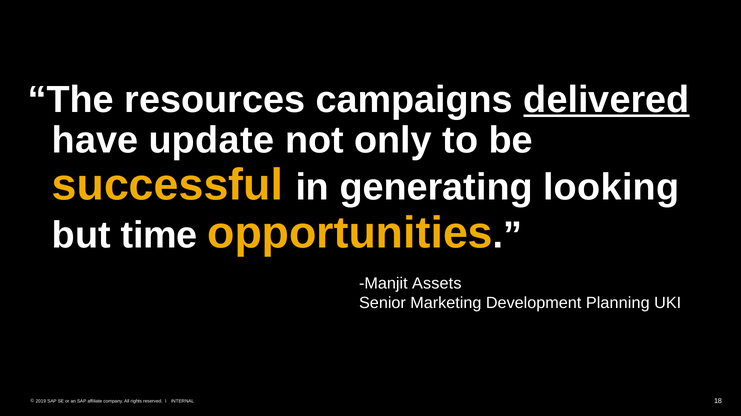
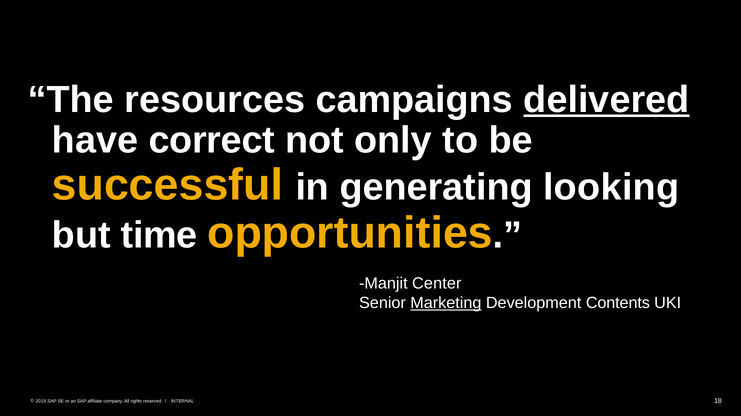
update: update -> correct
Assets: Assets -> Center
Marketing underline: none -> present
Planning: Planning -> Contents
